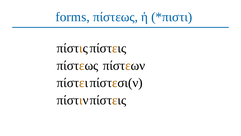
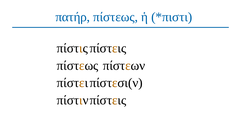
forms: forms -> πατήρ
